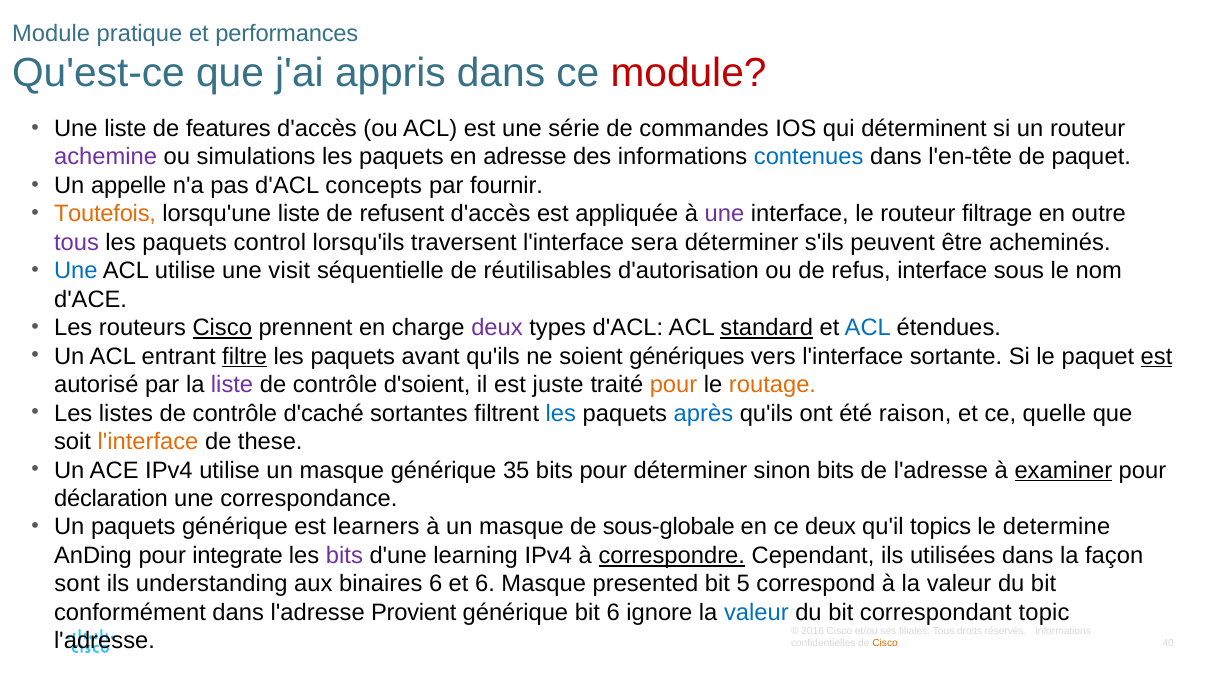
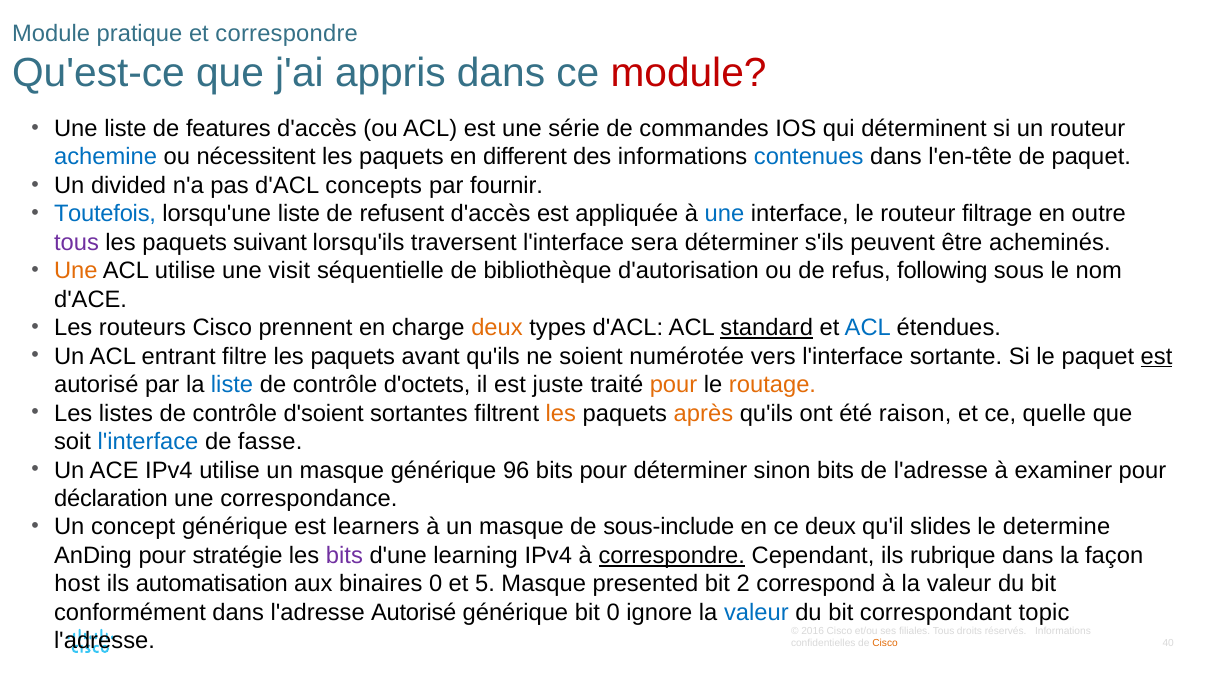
et performances: performances -> correspondre
achemine colour: purple -> blue
simulations: simulations -> nécessitent
adresse: adresse -> different
appelle: appelle -> divided
Toutefois colour: orange -> blue
une at (724, 214) colour: purple -> blue
control: control -> suivant
Une at (76, 271) colour: blue -> orange
réutilisables: réutilisables -> bibliothèque
refus interface: interface -> following
Cisco at (222, 328) underline: present -> none
deux at (497, 328) colour: purple -> orange
filtre underline: present -> none
génériques: génériques -> numérotée
liste at (232, 385) colour: purple -> blue
d'soient: d'soient -> d'octets
d'caché: d'caché -> d'soient
les at (561, 413) colour: blue -> orange
après colour: blue -> orange
l'interface at (148, 442) colour: orange -> blue
these: these -> fasse
35: 35 -> 96
examiner underline: present -> none
Un paquets: paquets -> concept
sous-globale: sous-globale -> sous-include
topics: topics -> slides
integrate: integrate -> stratégie
utilisées: utilisées -> rubrique
sont: sont -> host
understanding: understanding -> automatisation
binaires 6: 6 -> 0
et 6: 6 -> 5
5: 5 -> 2
l'adresse Provient: Provient -> Autorisé
bit 6: 6 -> 0
